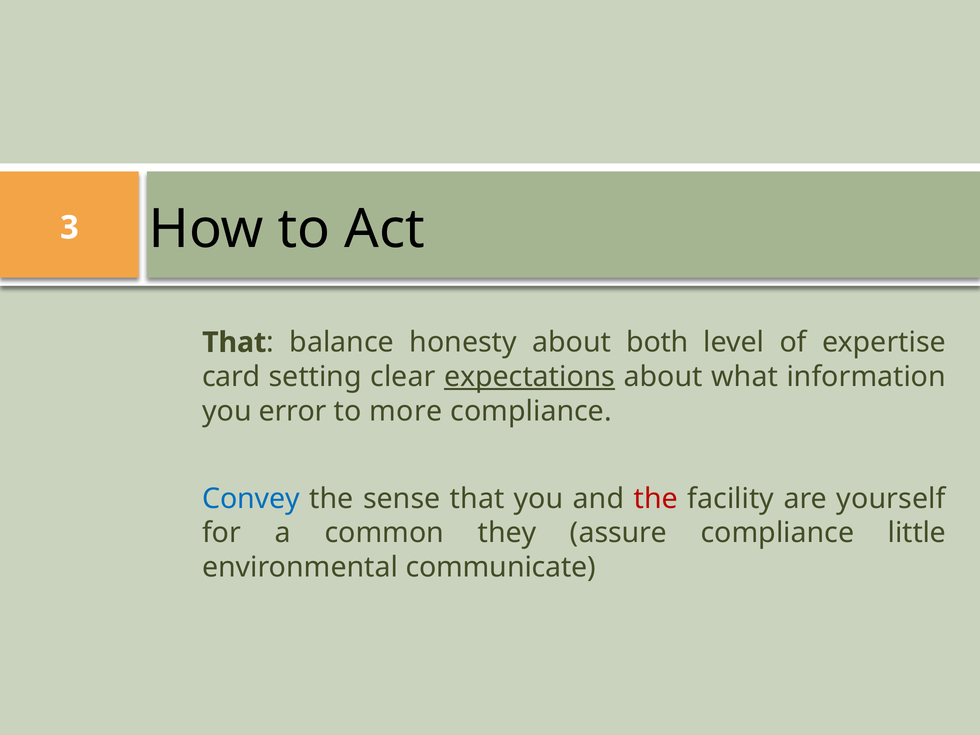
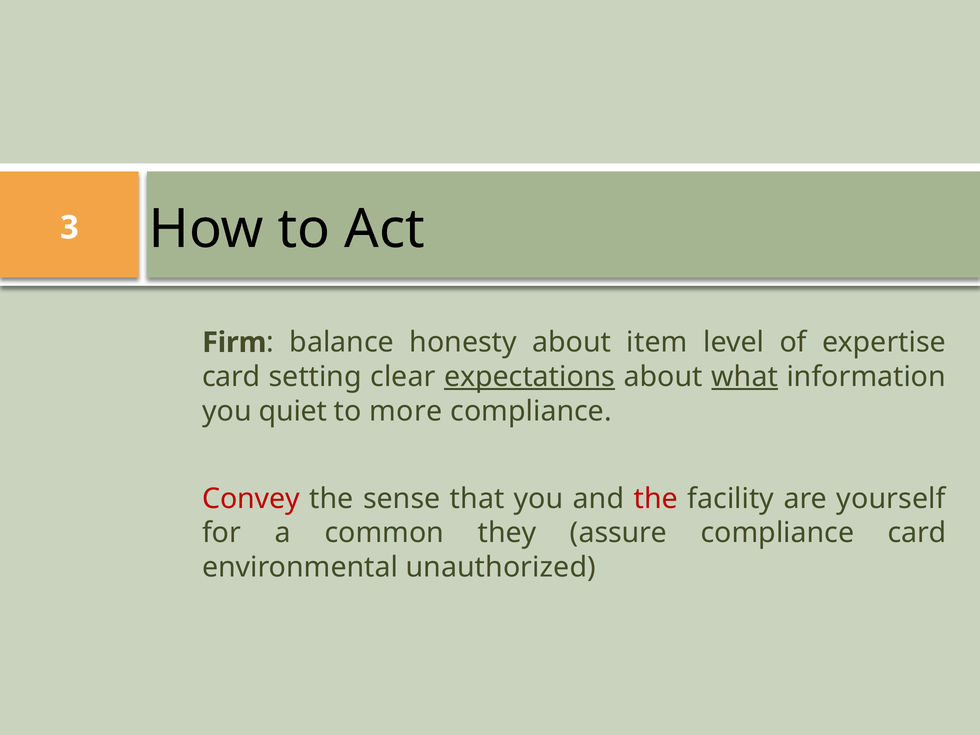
That at (234, 342): That -> Firm
both: both -> item
what underline: none -> present
error: error -> quiet
Convey colour: blue -> red
compliance little: little -> card
communicate: communicate -> unauthorized
